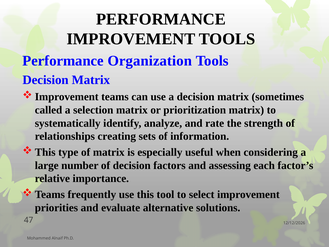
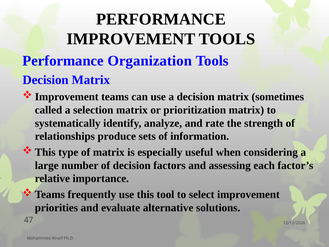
creating: creating -> produce
